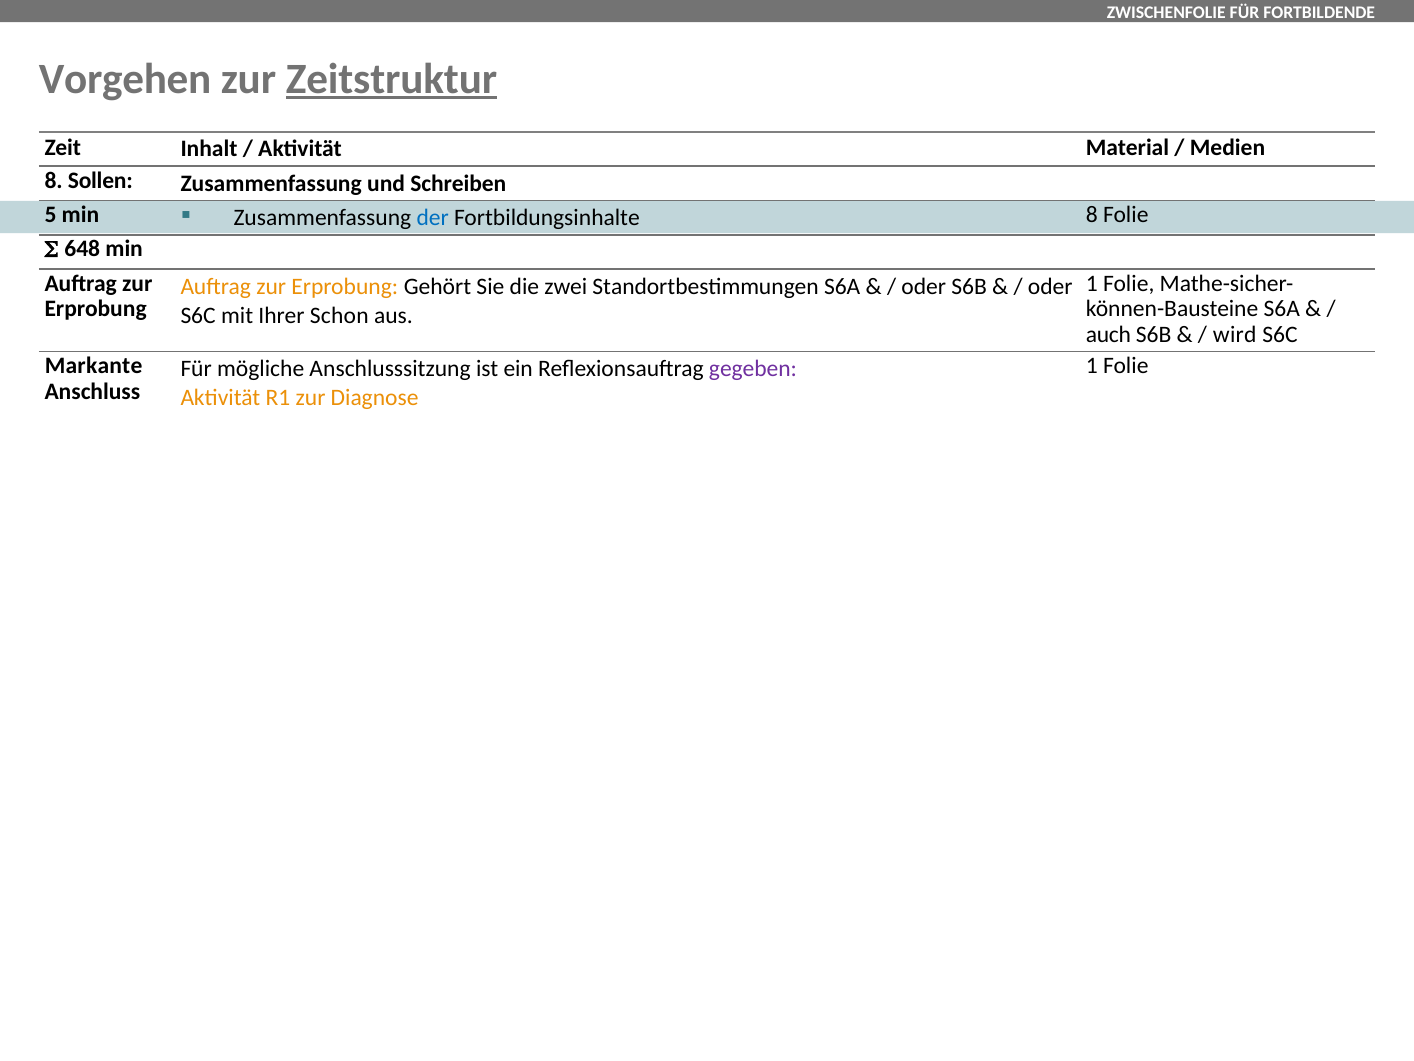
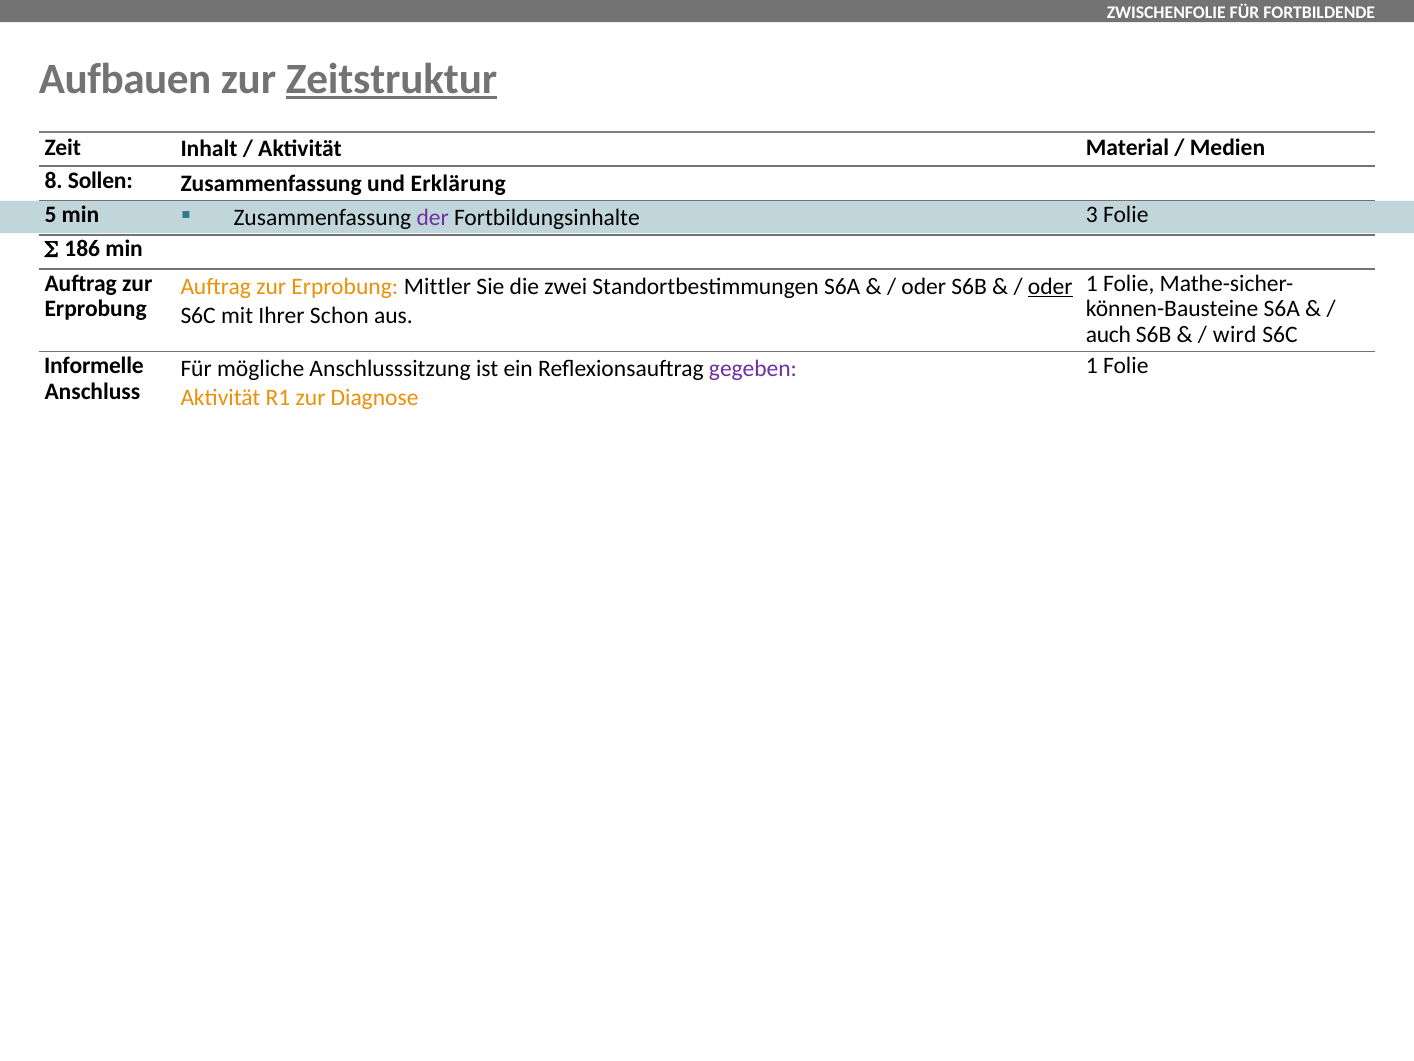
Vorgehen: Vorgehen -> Aufbauen
Schreiben: Schreiben -> Erklärung
der colour: blue -> purple
Fortbildungsinhalte 8: 8 -> 3
648: 648 -> 186
Gehört: Gehört -> Mittler
oder at (1050, 286) underline: none -> present
Markante: Markante -> Informelle
